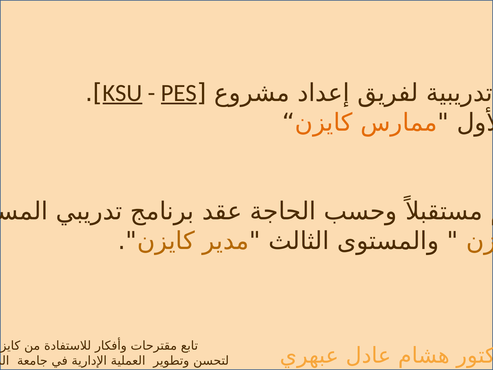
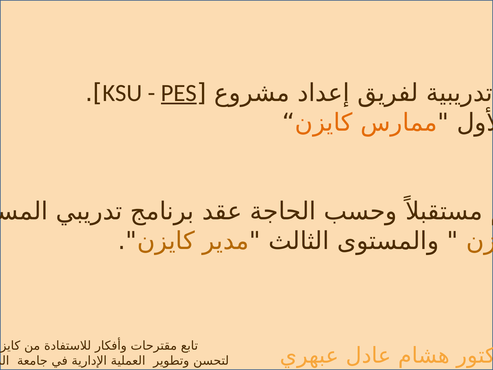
KSU underline: present -> none
